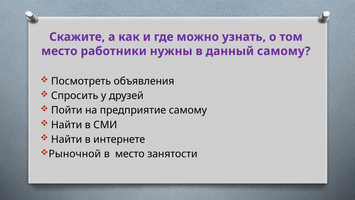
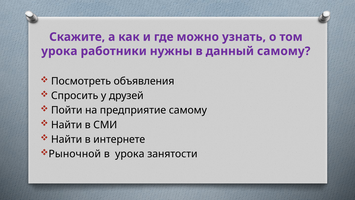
место at (59, 51): место -> урока
в место: место -> урока
